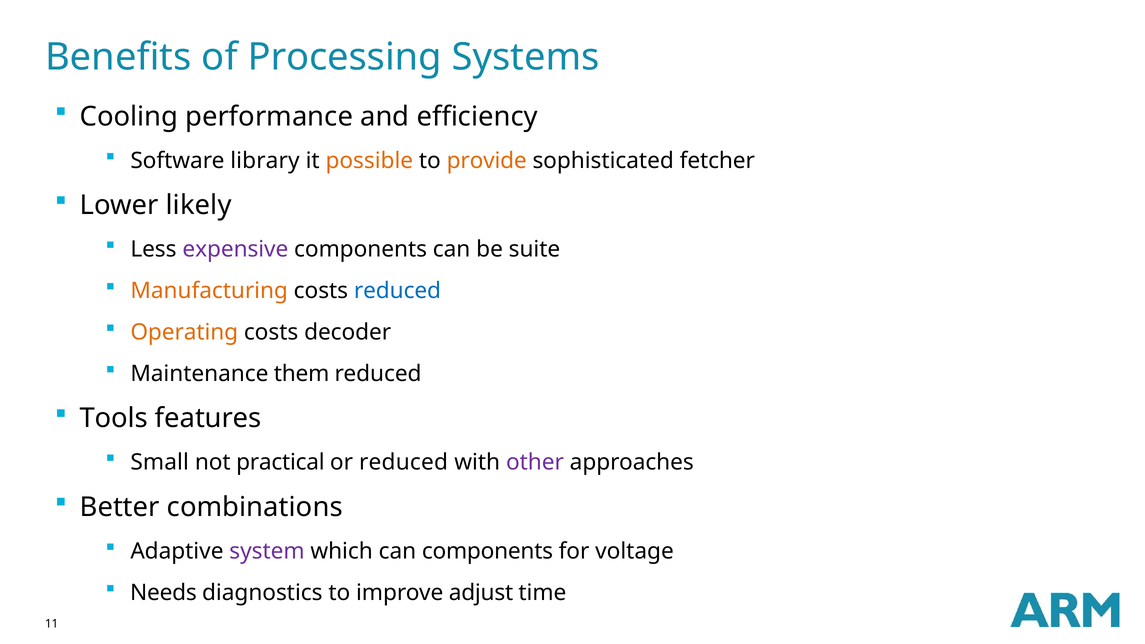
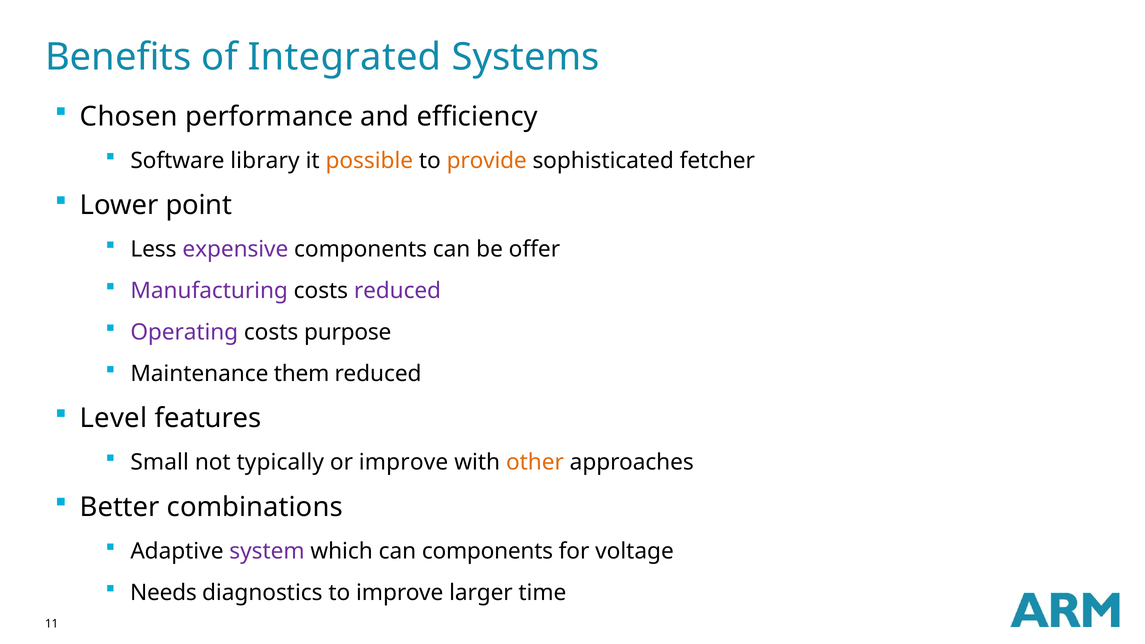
Processing: Processing -> Integrated
Cooling: Cooling -> Chosen
likely: likely -> point
suite: suite -> offer
Manufacturing colour: orange -> purple
reduced at (397, 291) colour: blue -> purple
Operating colour: orange -> purple
decoder: decoder -> purpose
Tools: Tools -> Level
practical: practical -> typically
or reduced: reduced -> improve
other colour: purple -> orange
adjust: adjust -> larger
